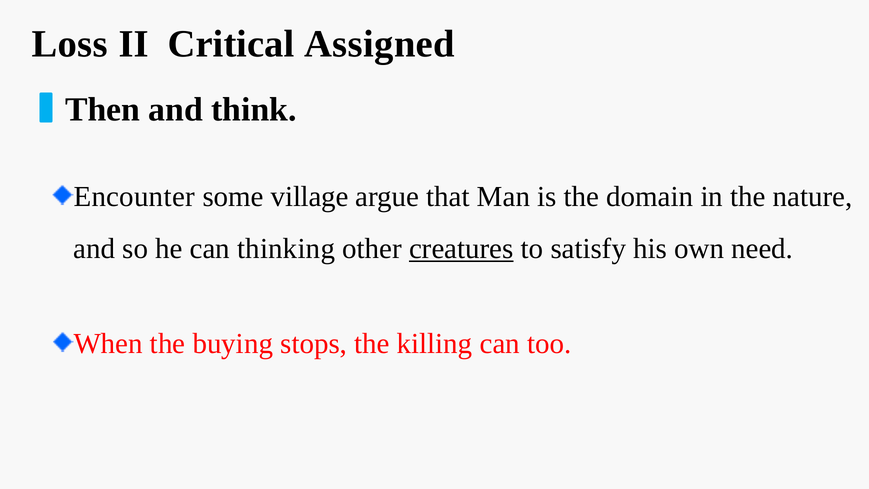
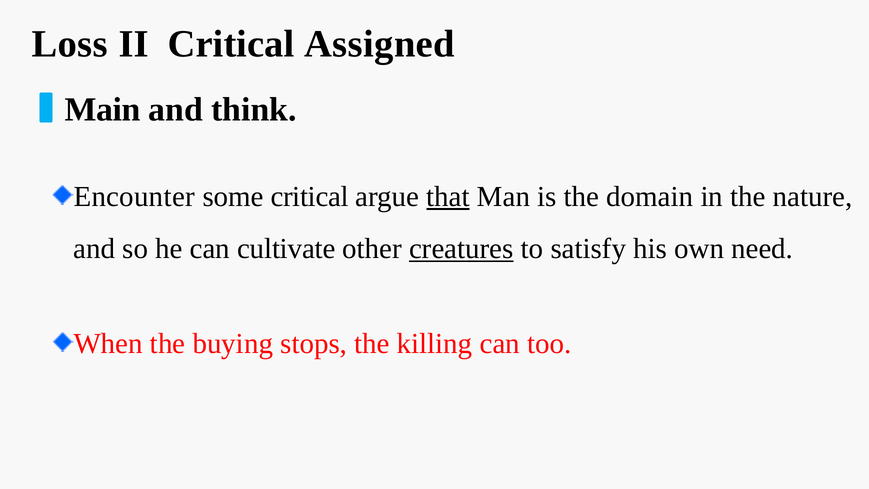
Then: Then -> Main
some village: village -> critical
that underline: none -> present
thinking: thinking -> cultivate
